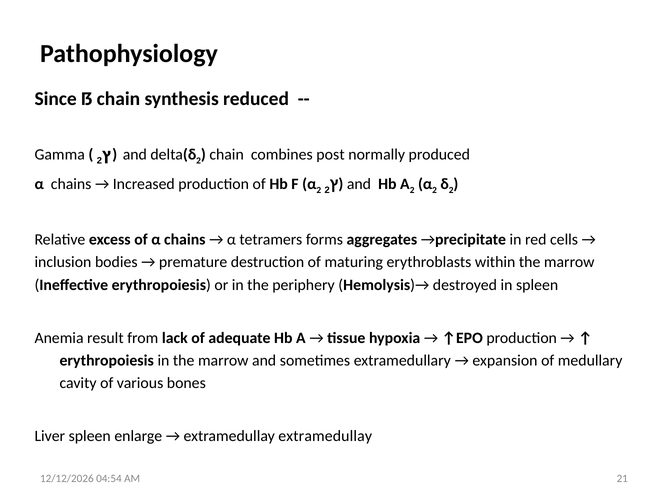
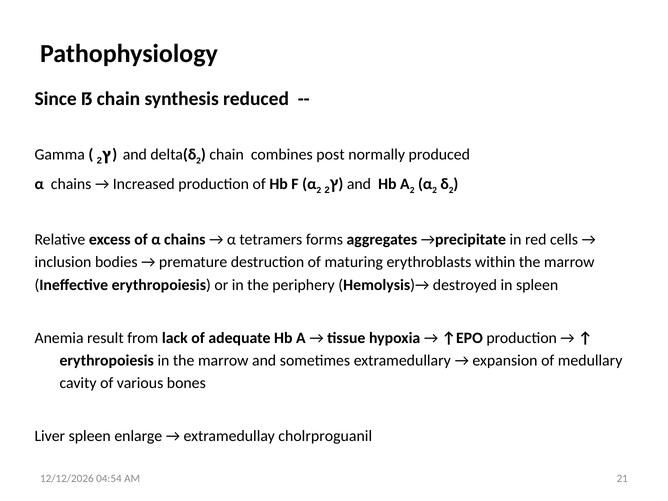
extramedullay extramedullay: extramedullay -> cholrproguanil
